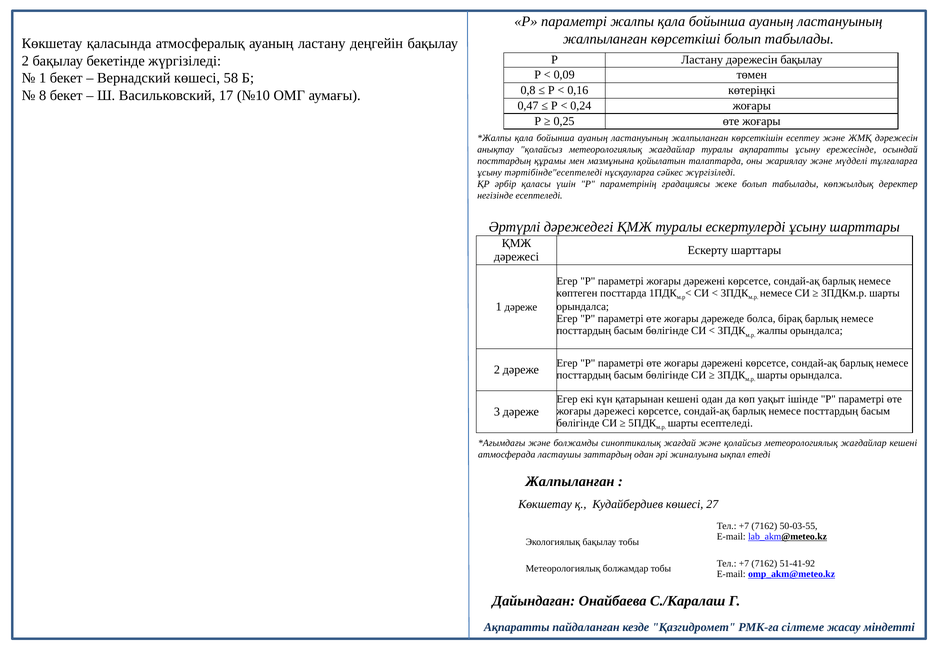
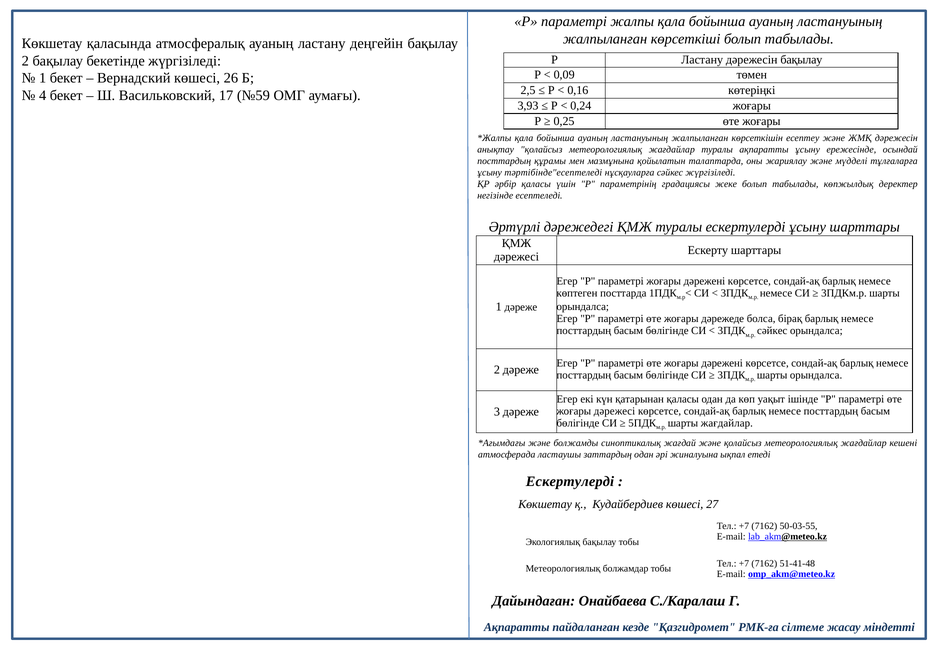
58: 58 -> 26
0,8: 0,8 -> 2,5
8: 8 -> 4
№10: №10 -> №59
0,47: 0,47 -> 3,93
жалпы at (772, 330): жалпы -> сәйкес
қатарынан кешені: кешені -> қаласы
шарты есептеледі: есептеледі -> жағдайлар
Жалпыланған at (570, 481): Жалпыланған -> Ескертулерді
51-41-92: 51-41-92 -> 51-41-48
